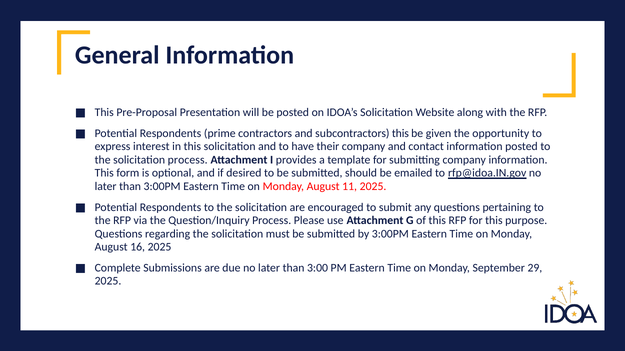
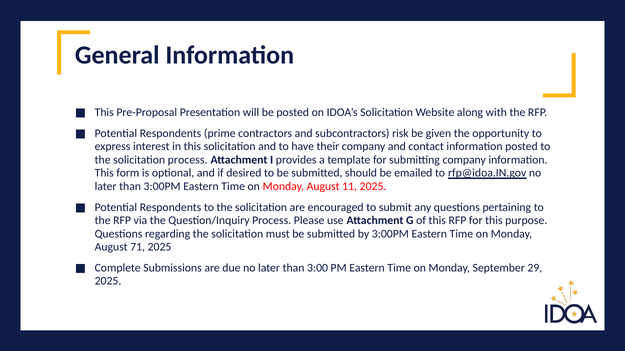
subcontractors this: this -> risk
16: 16 -> 71
